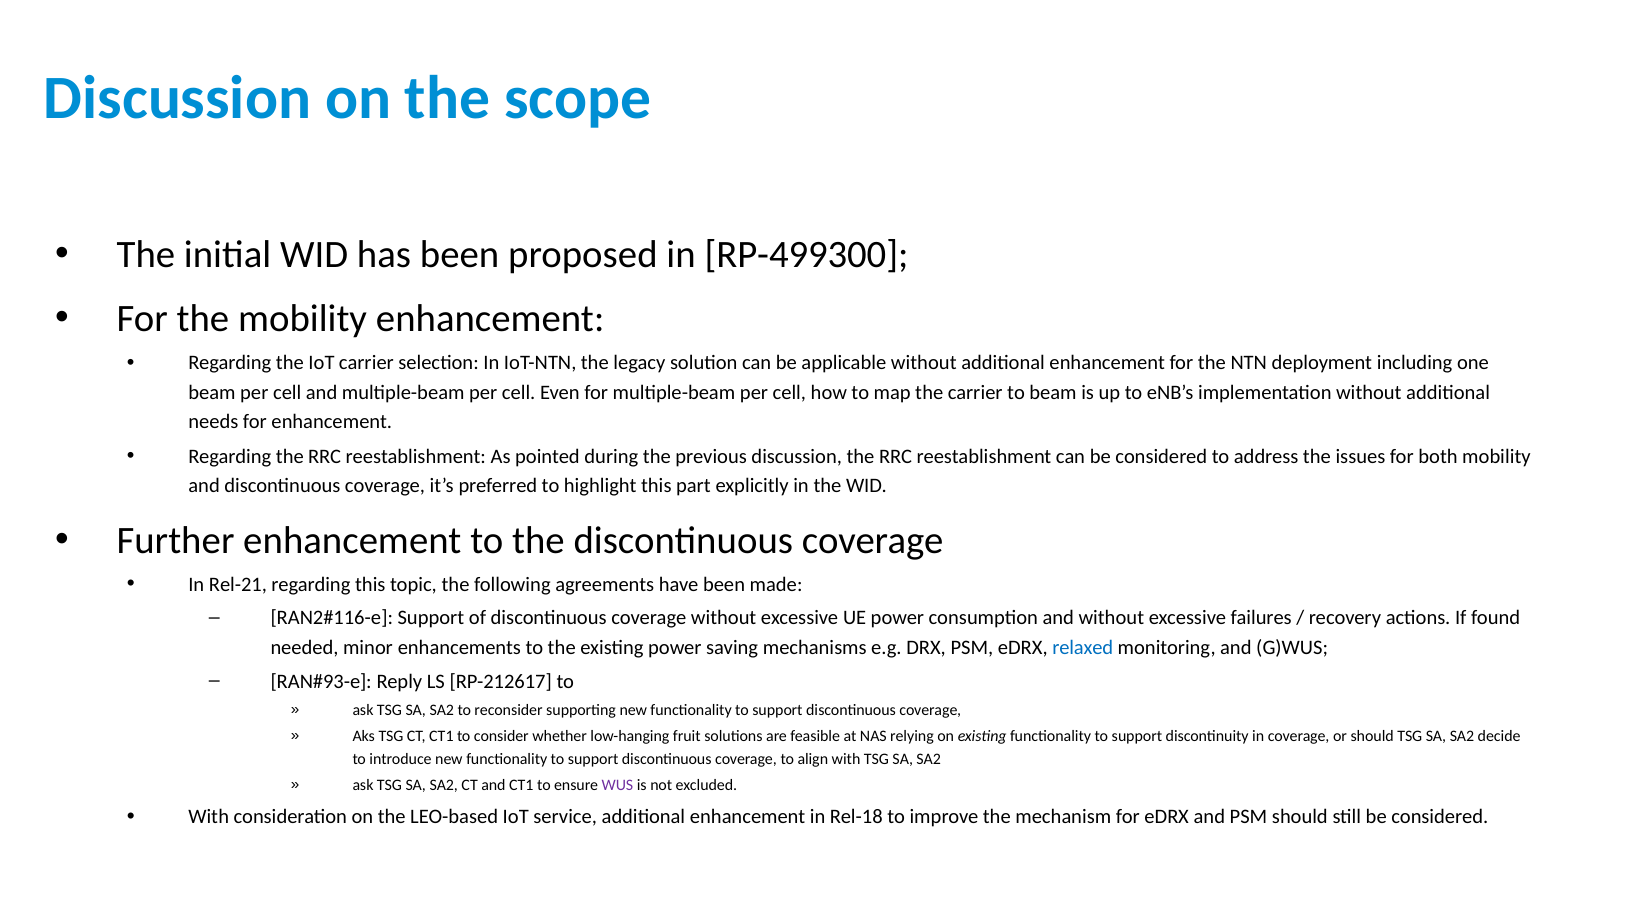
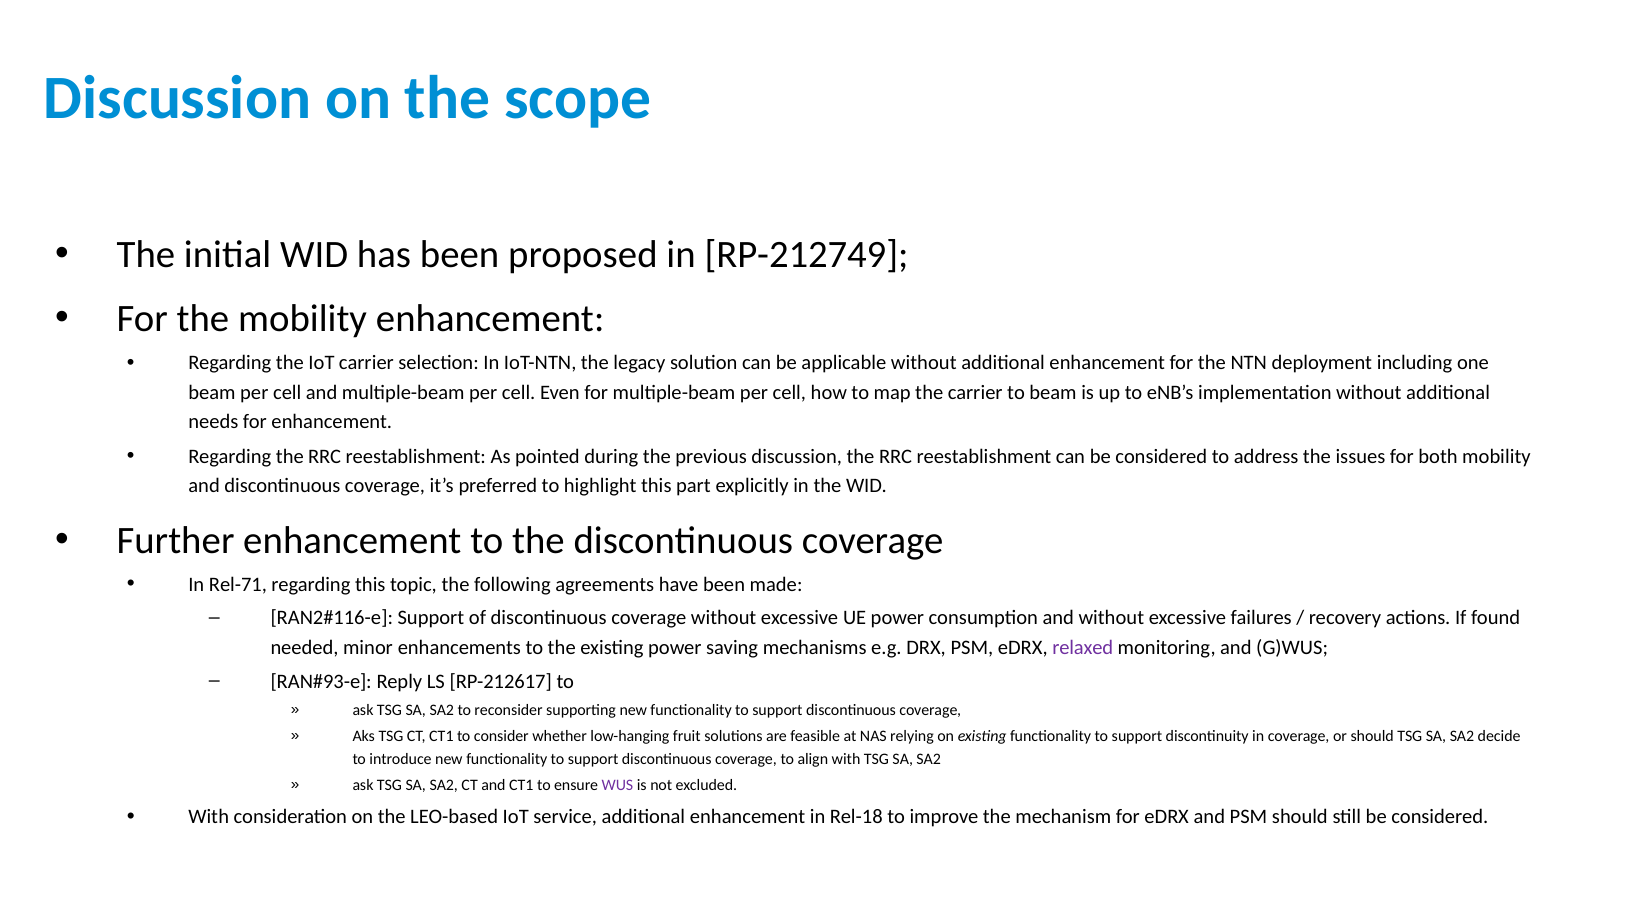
RP-499300: RP-499300 -> RP-212749
Rel-21: Rel-21 -> Rel-71
relaxed colour: blue -> purple
